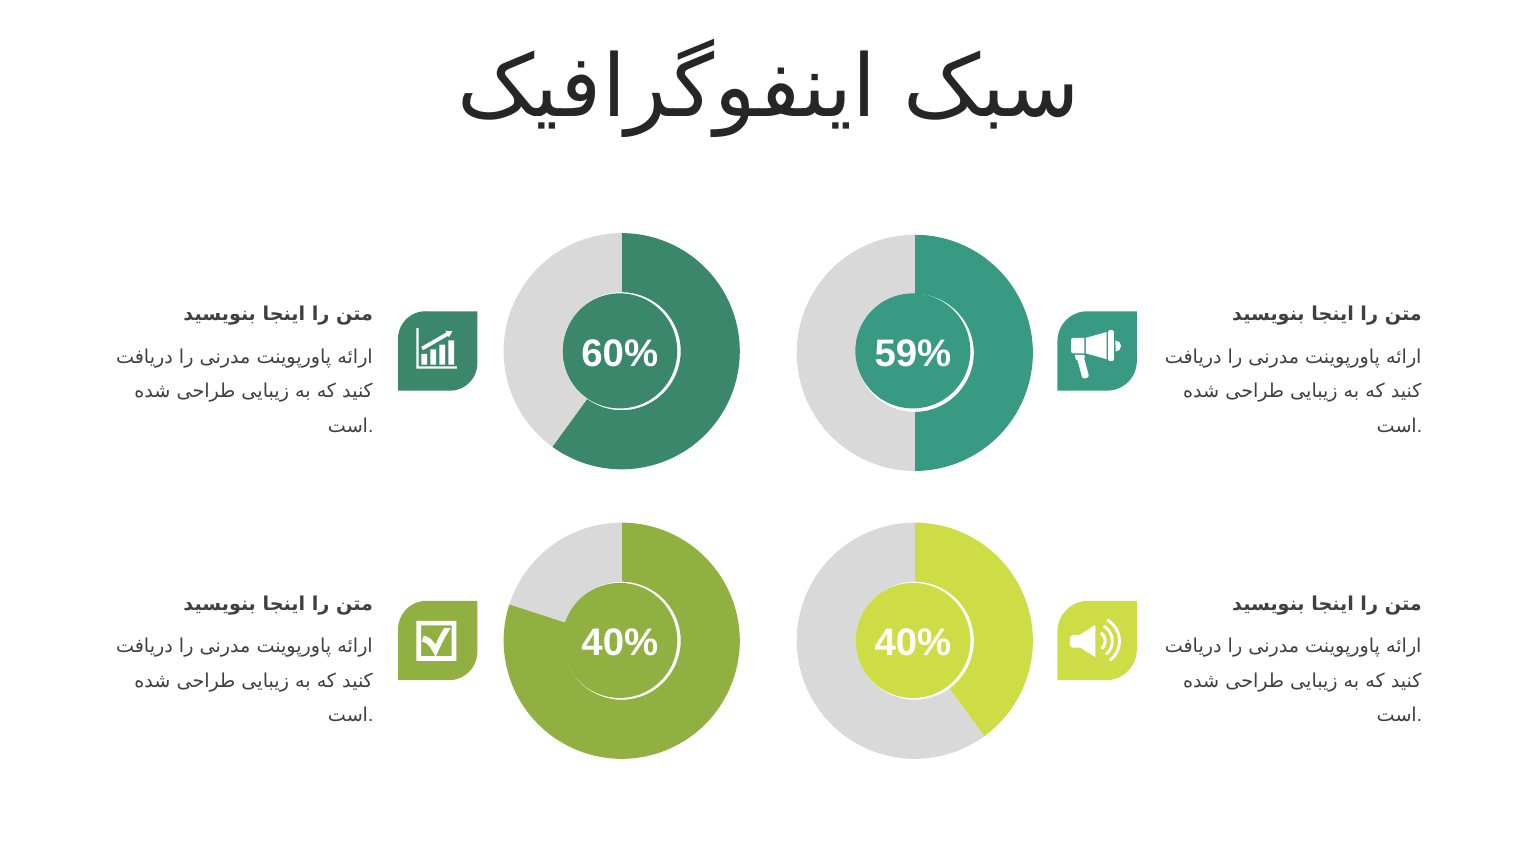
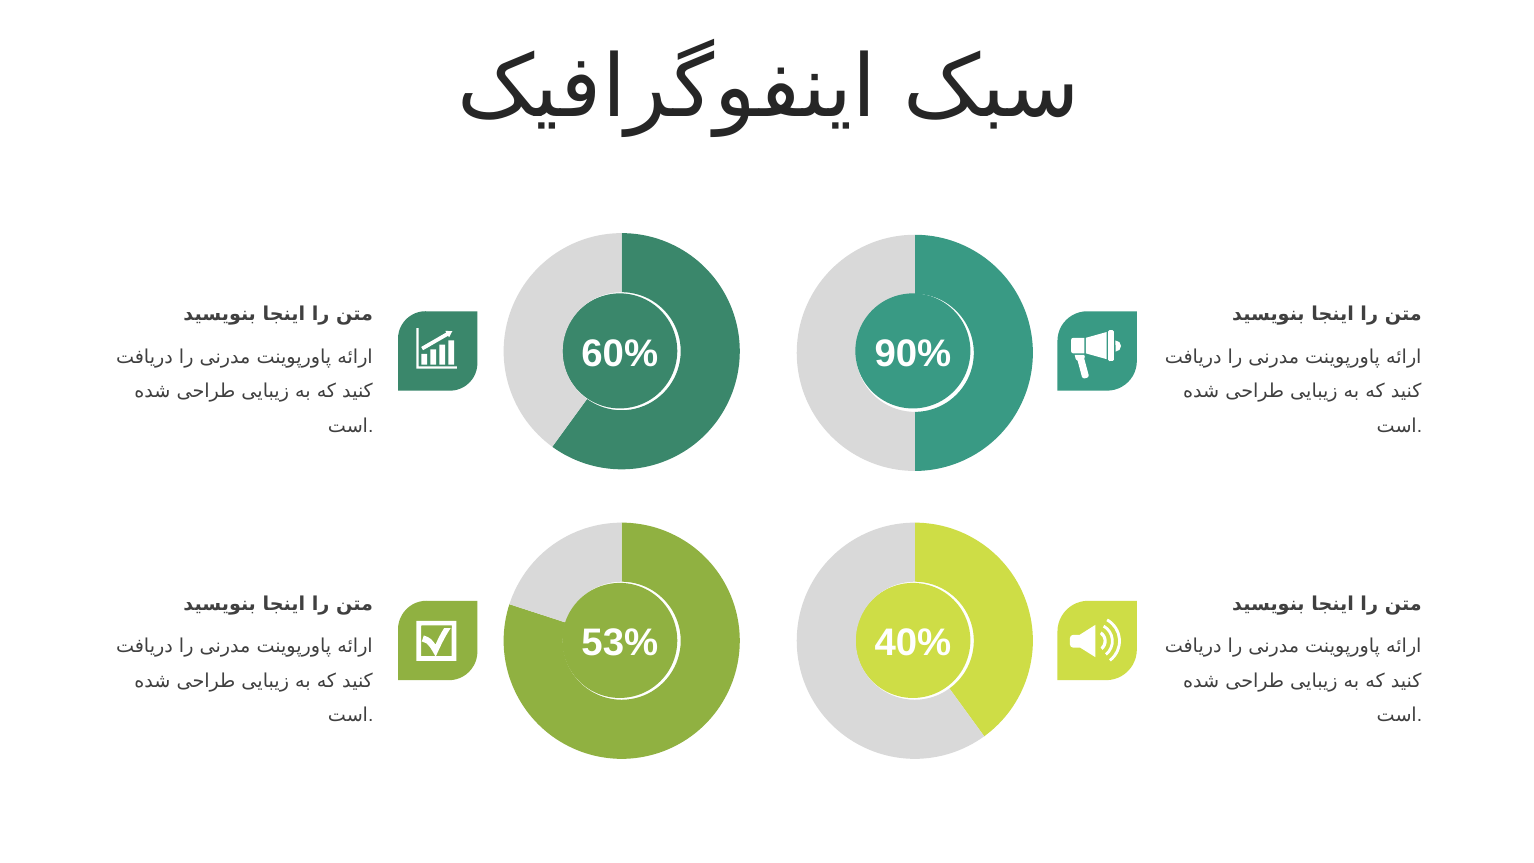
59%: 59% -> 90%
40% at (620, 643): 40% -> 53%
